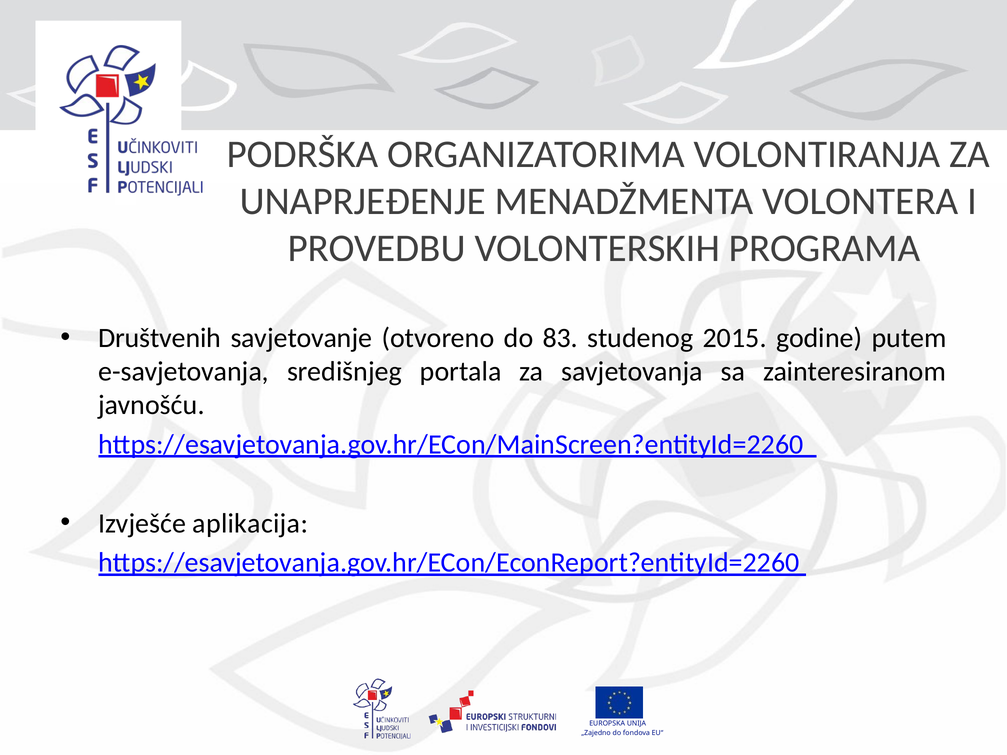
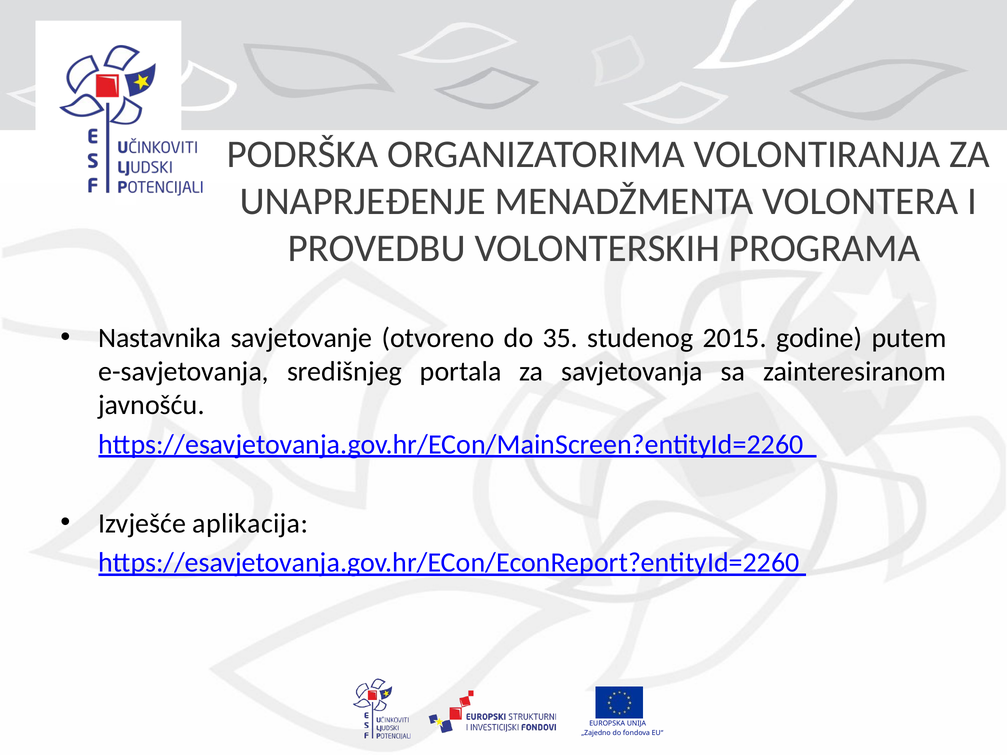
Društvenih: Društvenih -> Nastavnika
83: 83 -> 35
